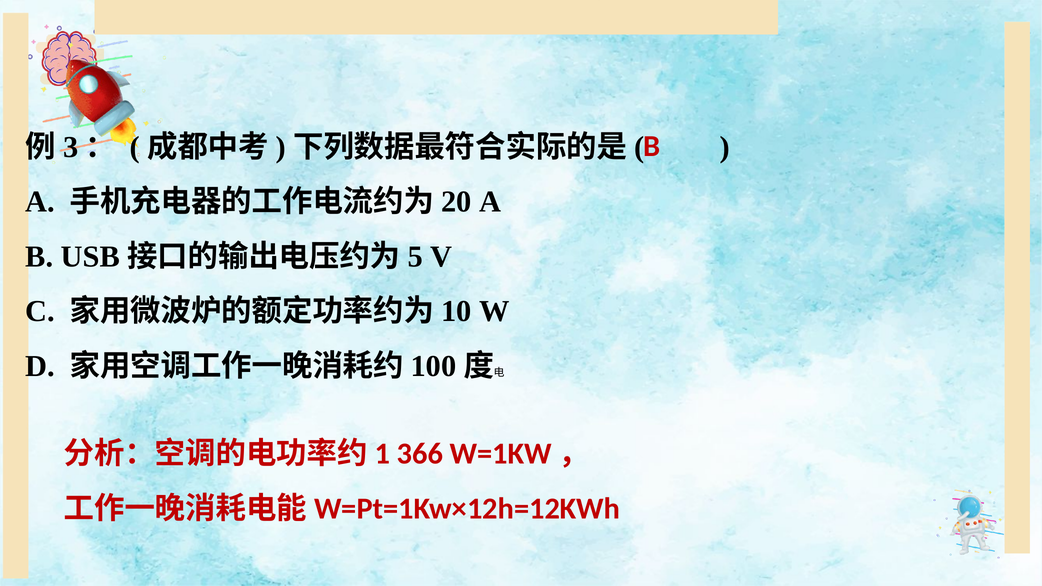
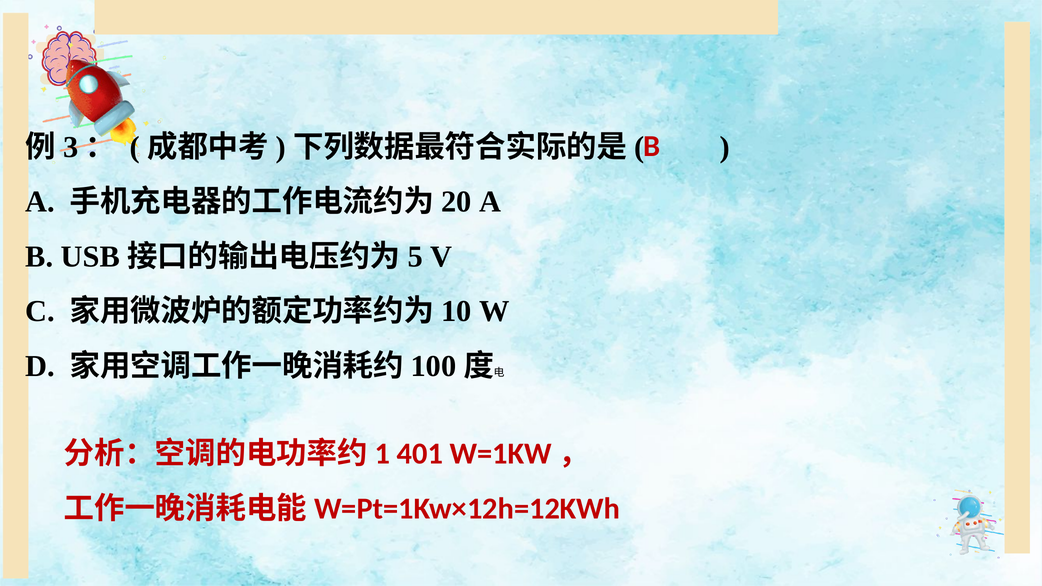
366: 366 -> 401
